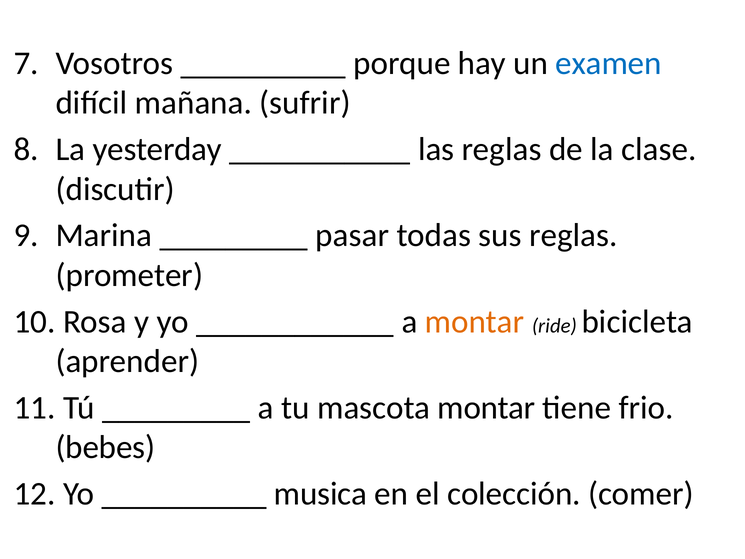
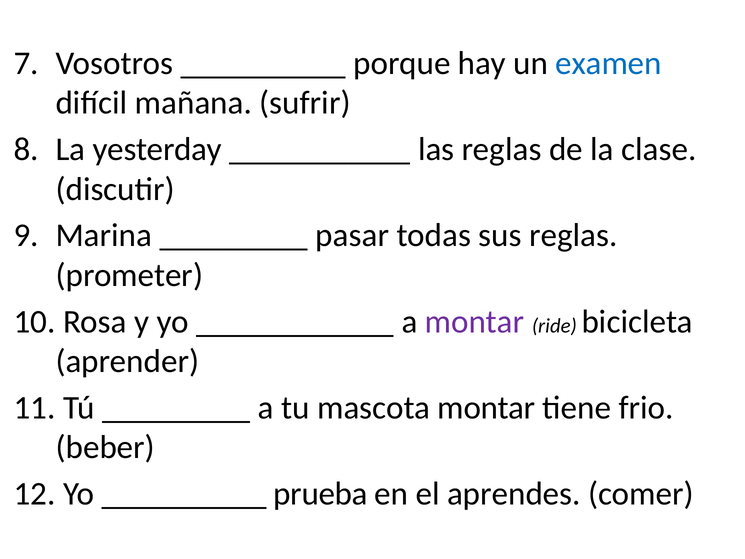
montar at (474, 322) colour: orange -> purple
bebes: bebes -> beber
musica: musica -> prueba
colección: colección -> aprendes
